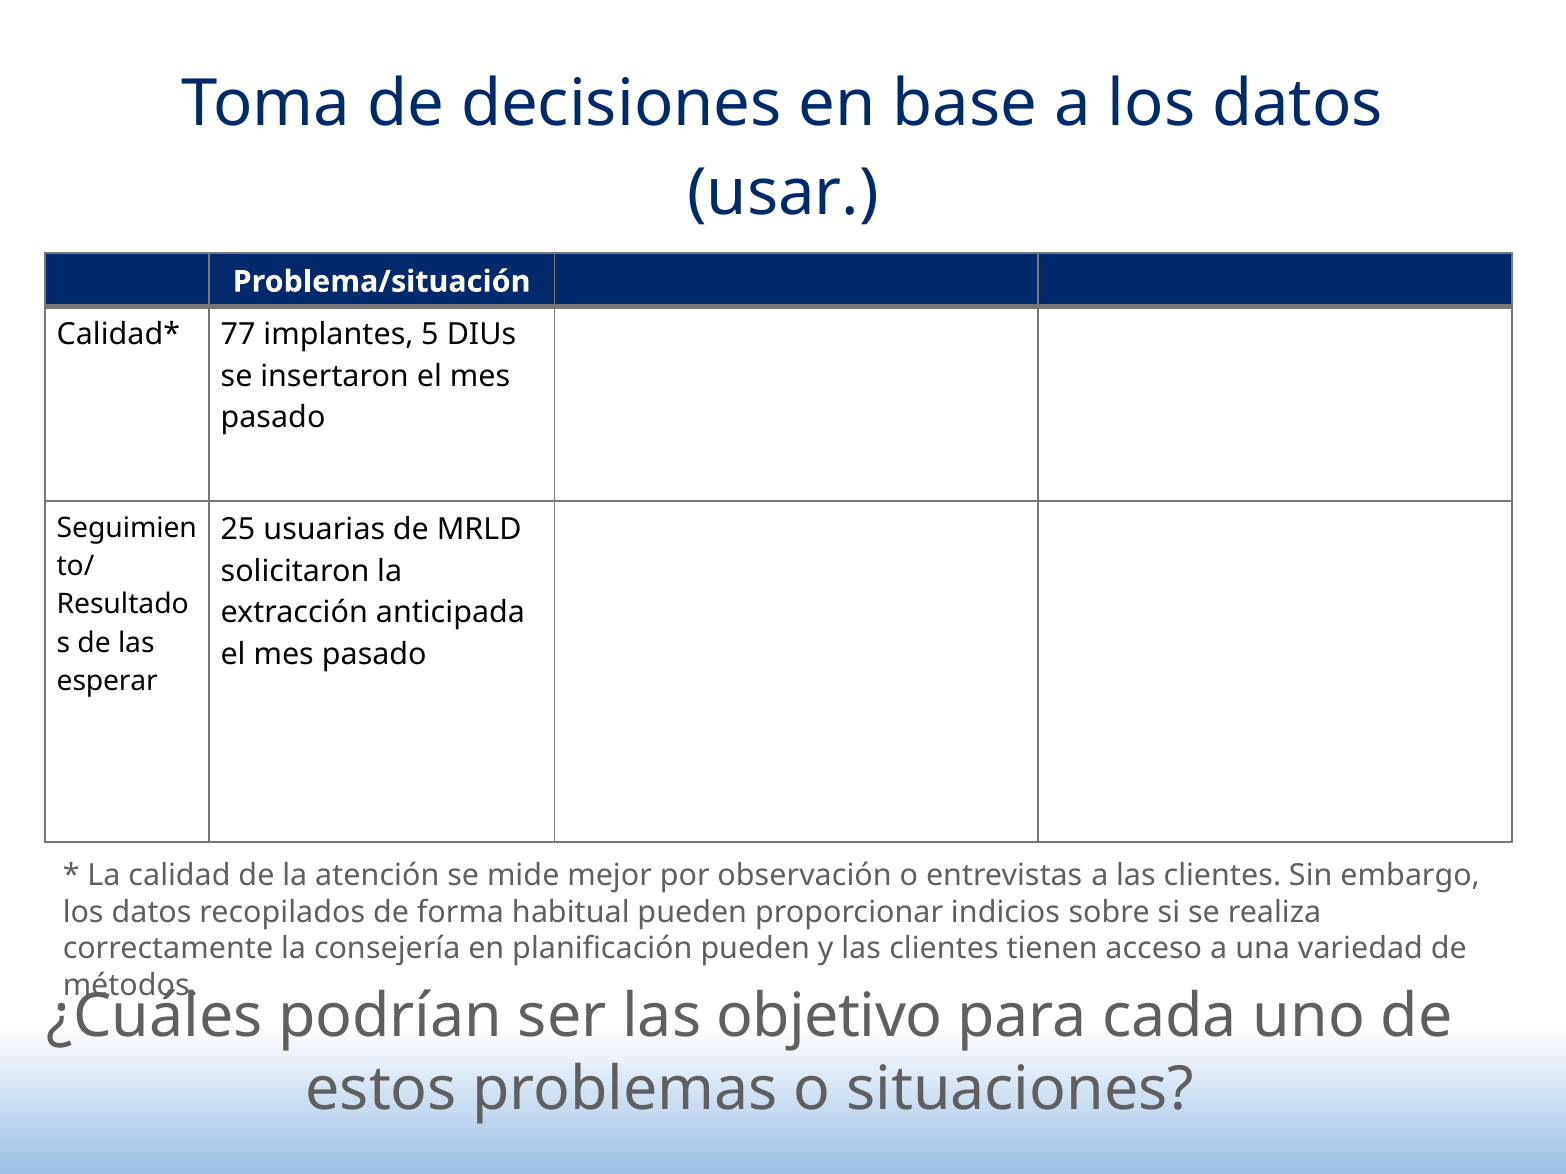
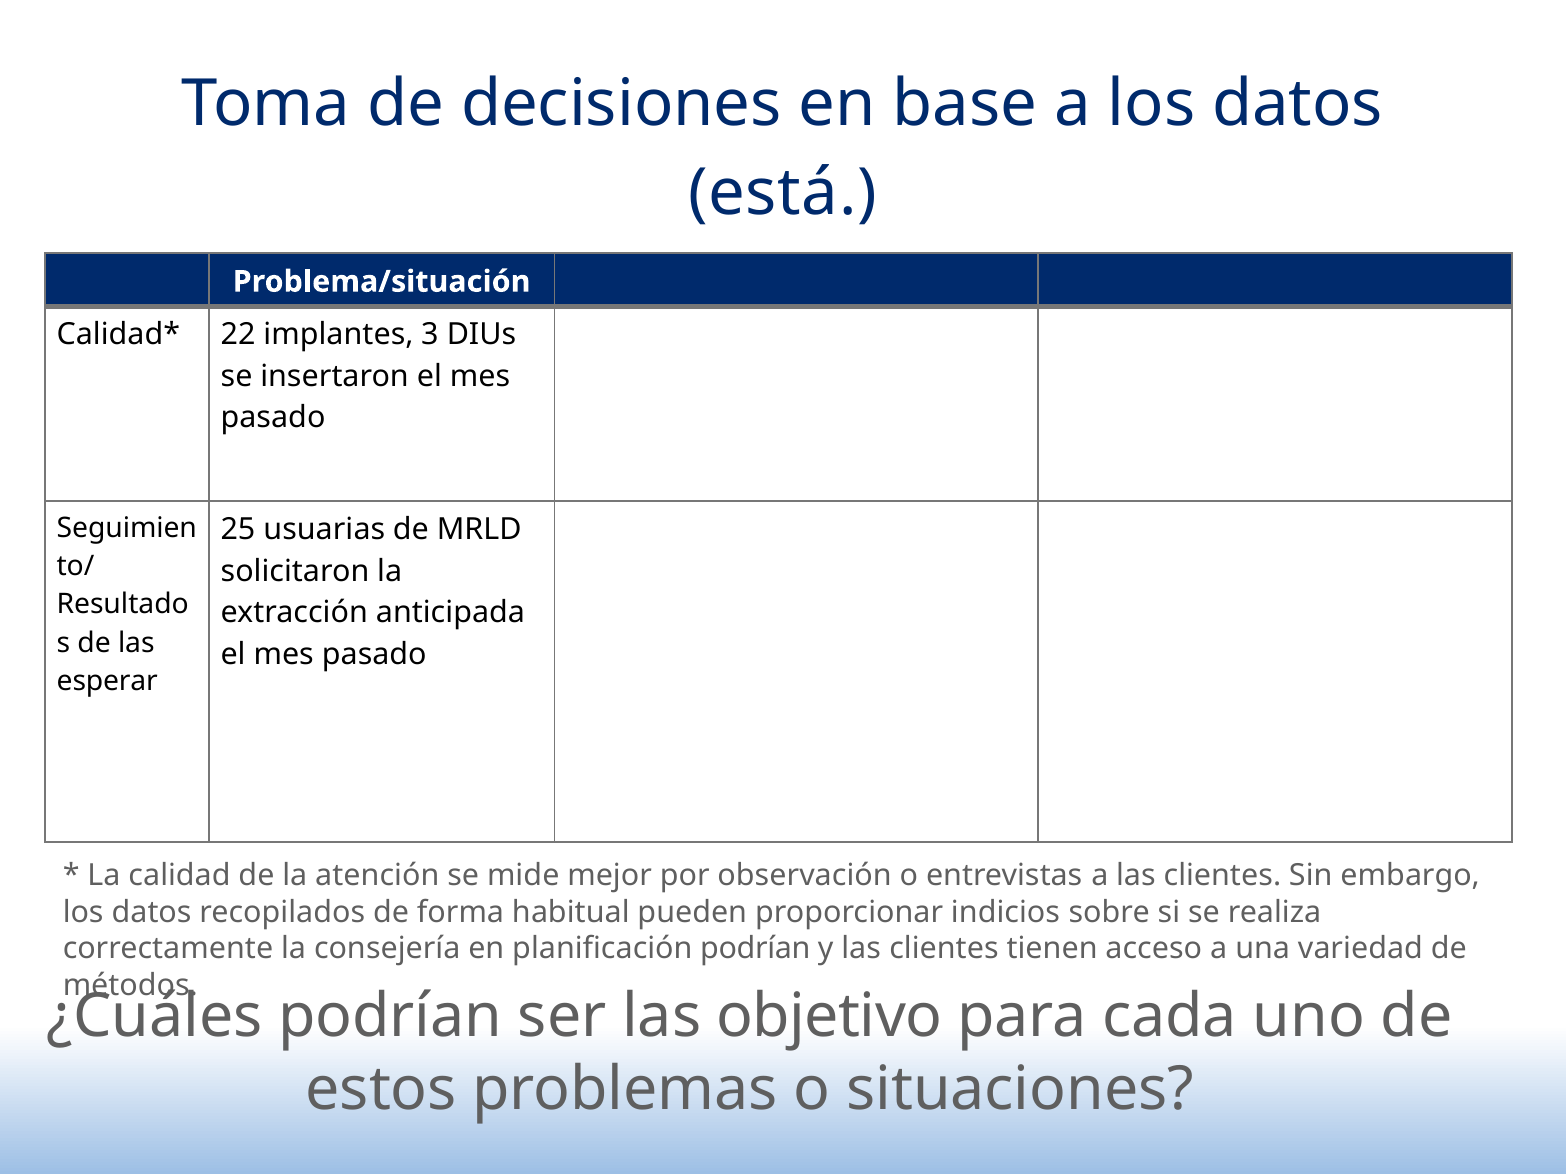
usar: usar -> está
77: 77 -> 22
5: 5 -> 3
planificación pueden: pueden -> podrían
